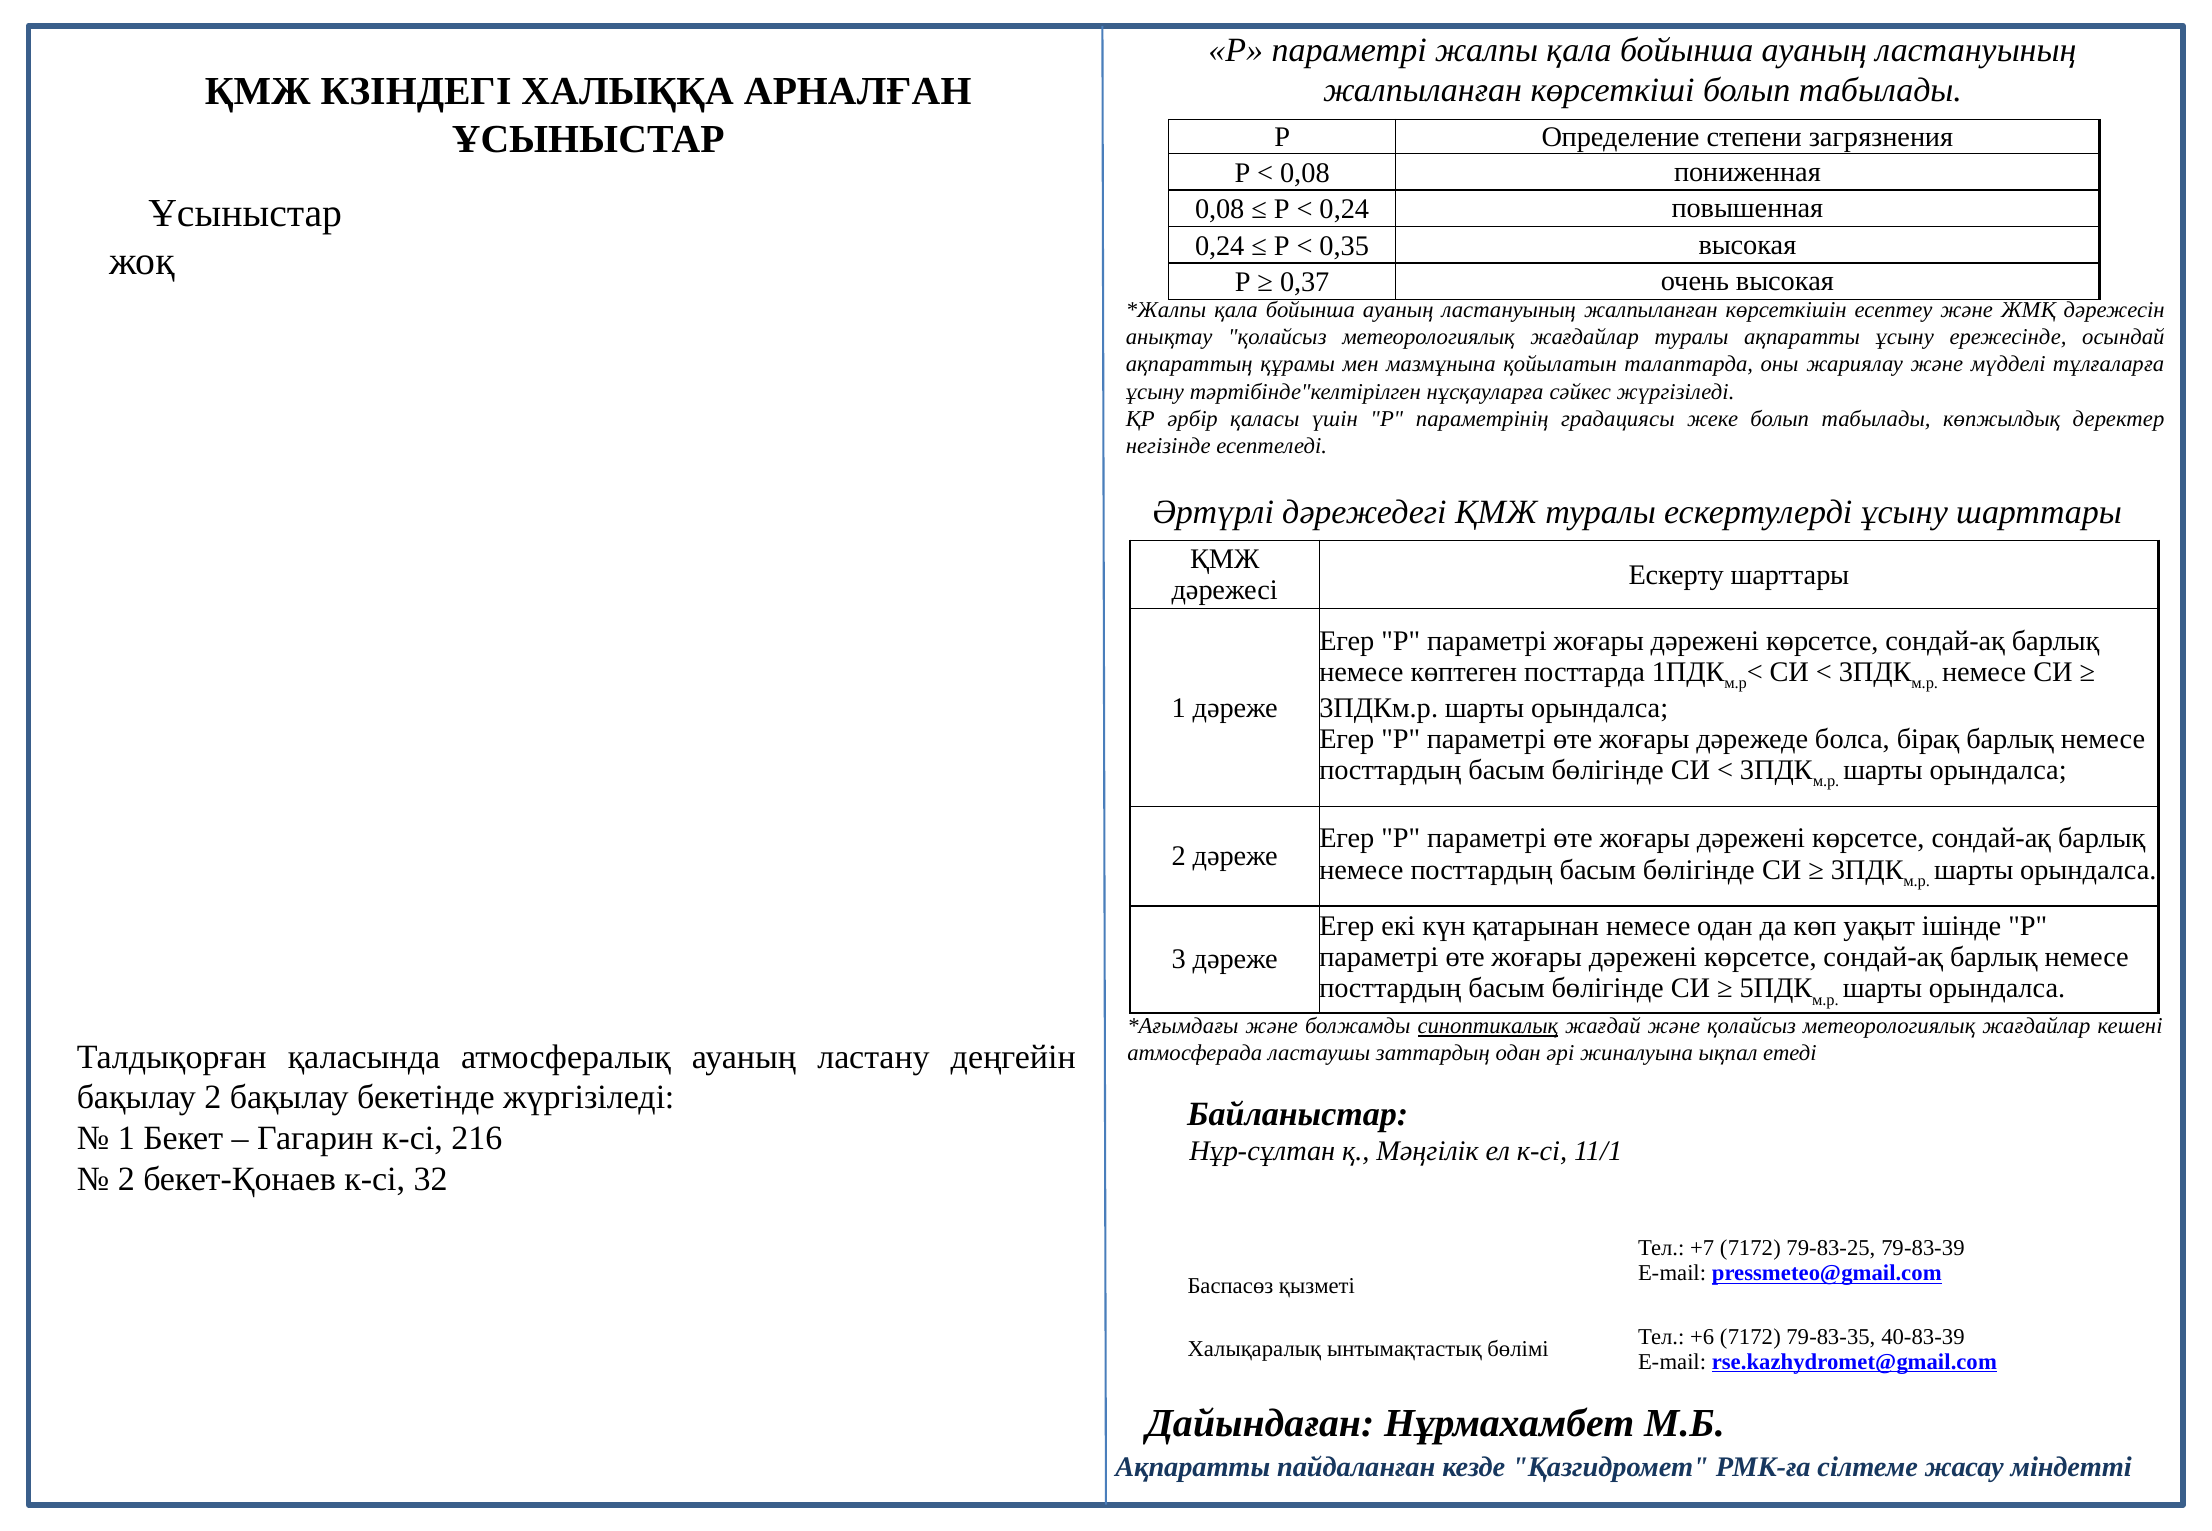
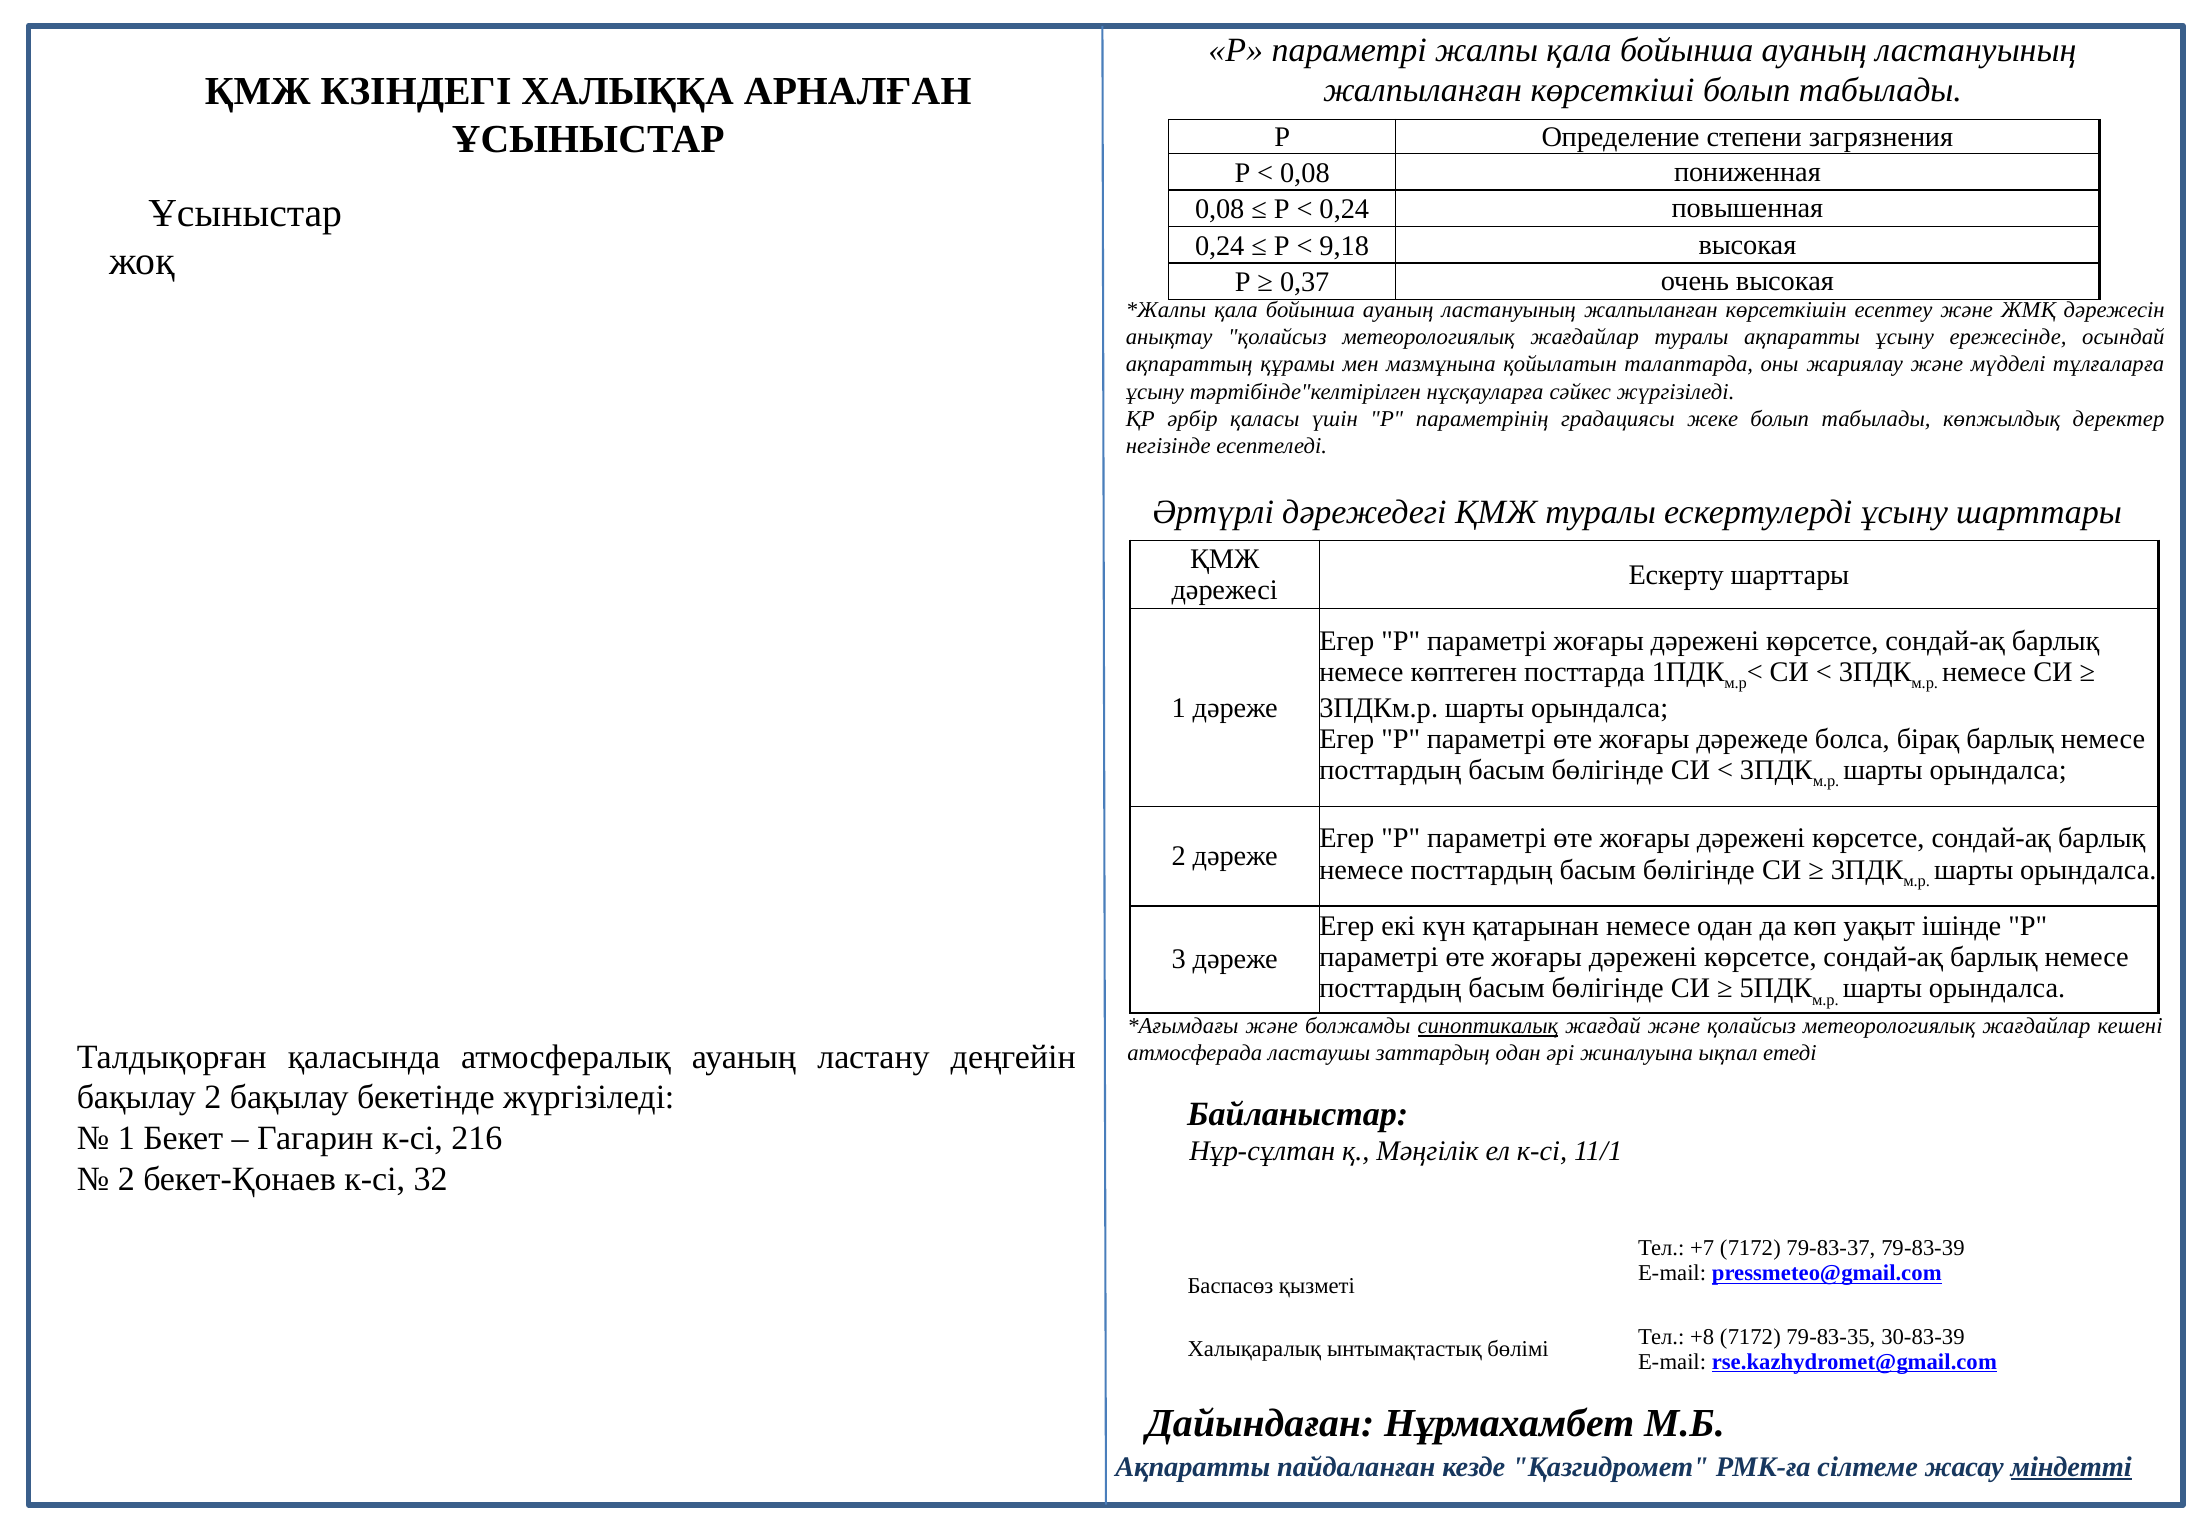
0,35: 0,35 -> 9,18
79-83-25: 79-83-25 -> 79-83-37
+6: +6 -> +8
40-83-39: 40-83-39 -> 30-83-39
міндетті underline: none -> present
